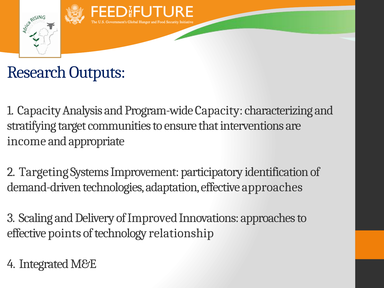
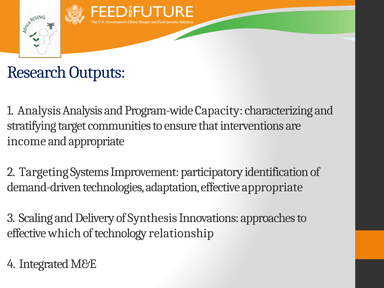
1 Capacity: Capacity -> Analysis
effective approaches: approaches -> appropriate
Improved: Improved -> Synthesis
points: points -> which
